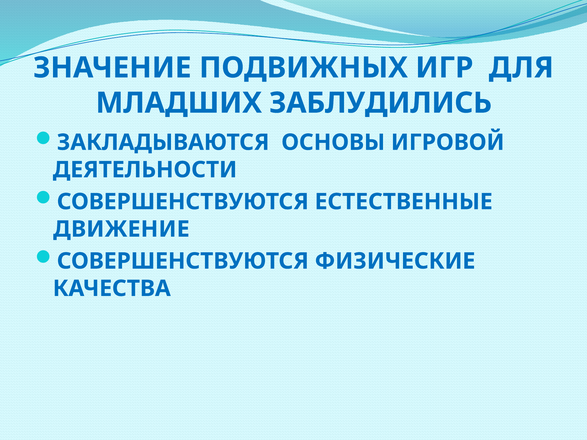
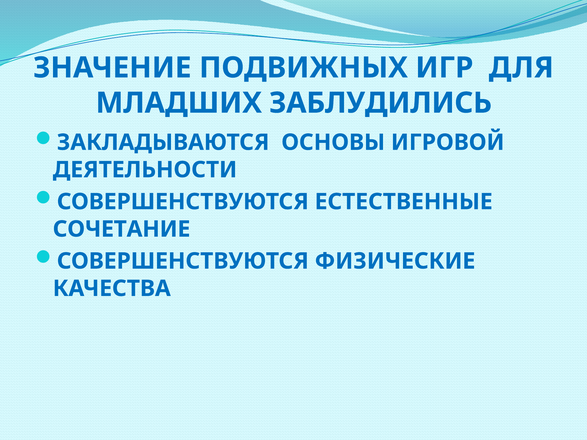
ДВИЖЕНИЕ: ДВИЖЕНИЕ -> СОЧЕТАНИЕ
